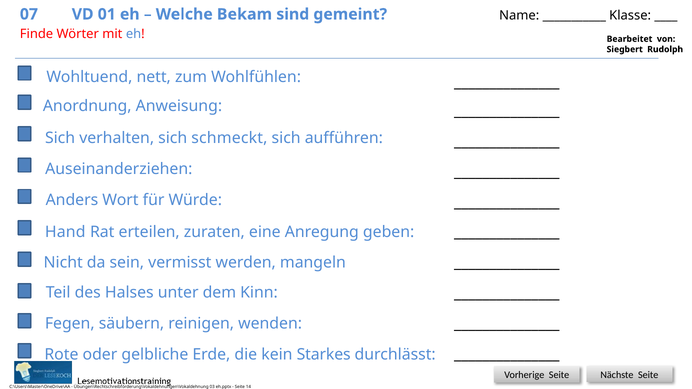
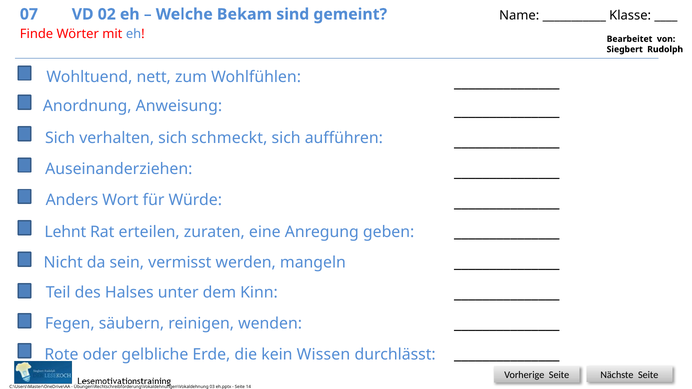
01: 01 -> 02
Hand: Hand -> Lehnt
Starkes: Starkes -> Wissen
